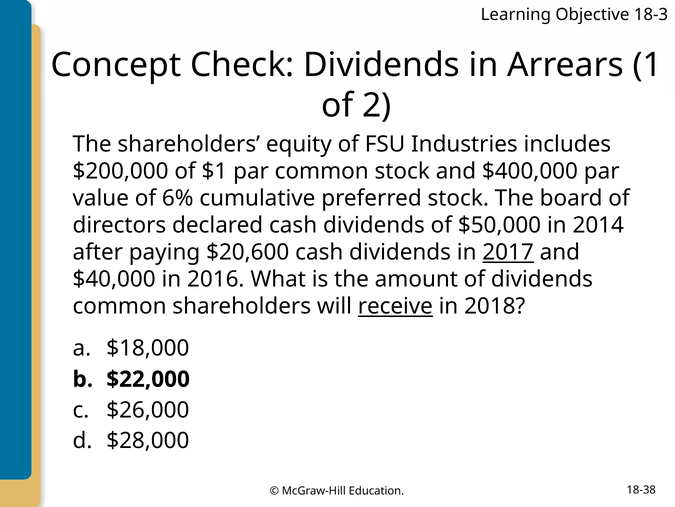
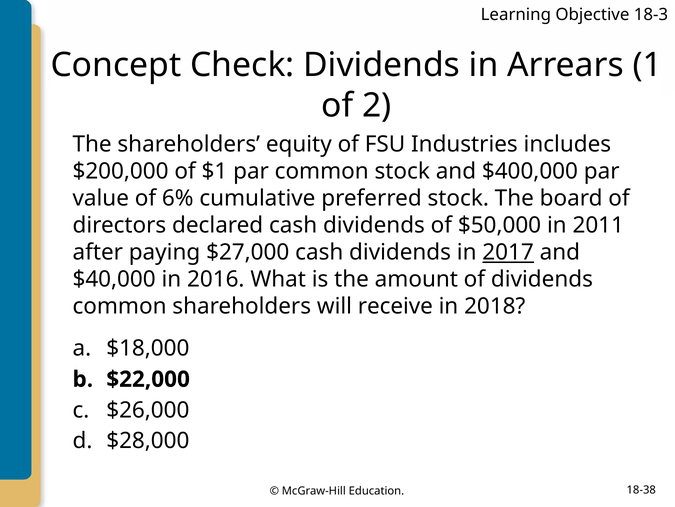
2014: 2014 -> 2011
$20,600: $20,600 -> $27,000
receive underline: present -> none
